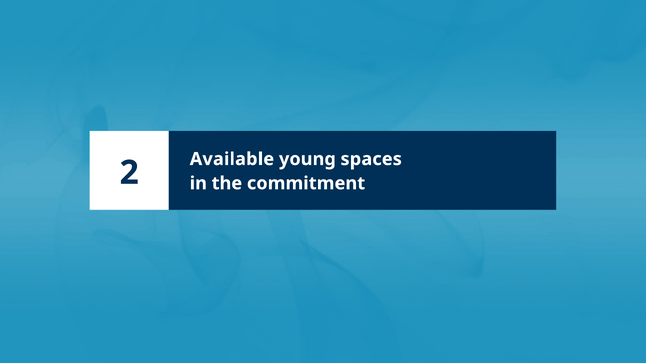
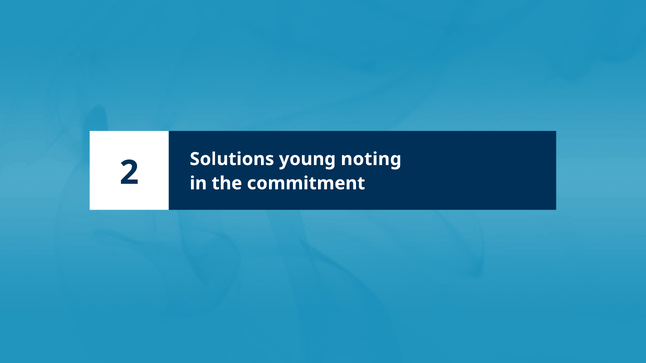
Available: Available -> Solutions
spaces: spaces -> noting
